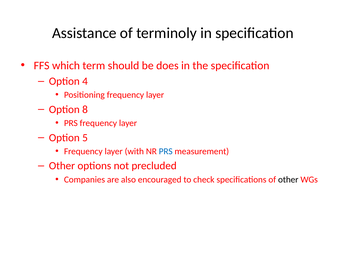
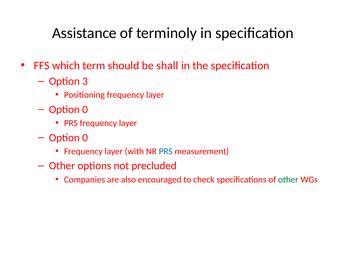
does: does -> shall
4: 4 -> 3
8 at (85, 110): 8 -> 0
5 at (85, 138): 5 -> 0
other at (288, 180) colour: black -> green
